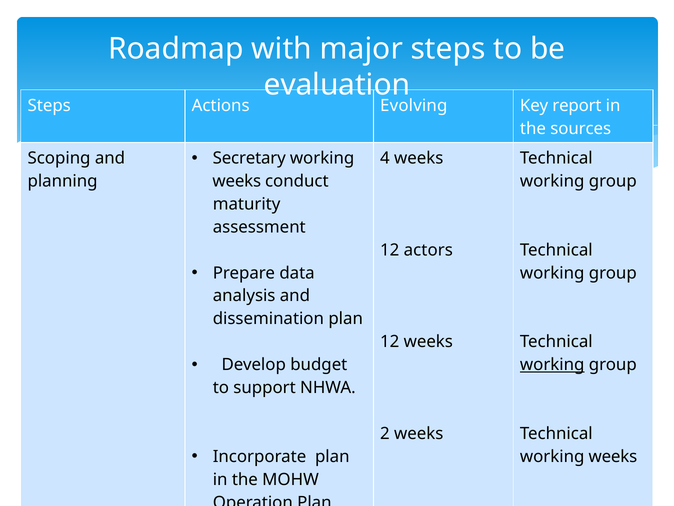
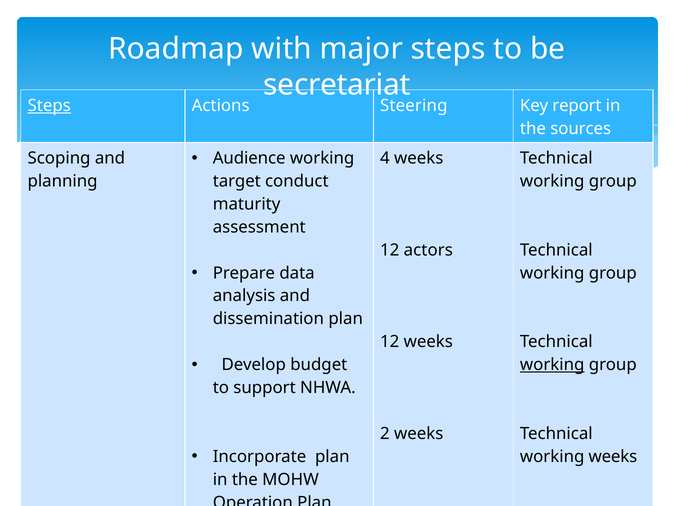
evaluation: evaluation -> secretariat
Steps at (49, 105) underline: none -> present
Evolving: Evolving -> Steering
Secretary: Secretary -> Audience
weeks at (237, 181): weeks -> target
